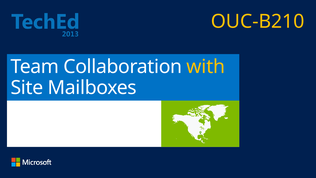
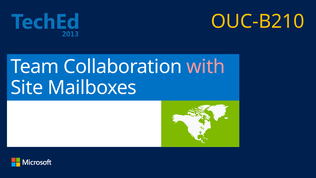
with colour: yellow -> pink
